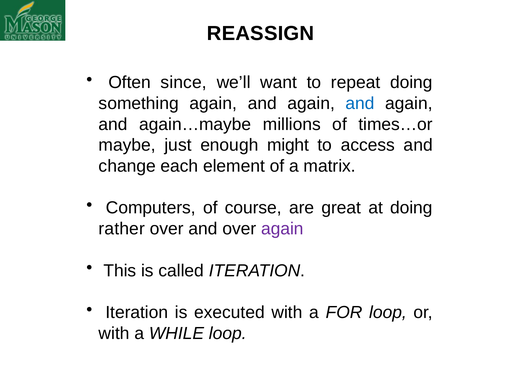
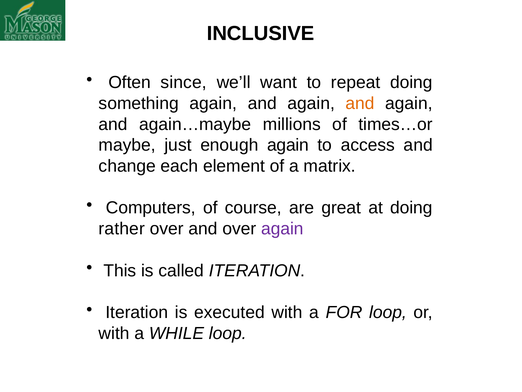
REASSIGN: REASSIGN -> INCLUSIVE
and at (360, 103) colour: blue -> orange
enough might: might -> again
